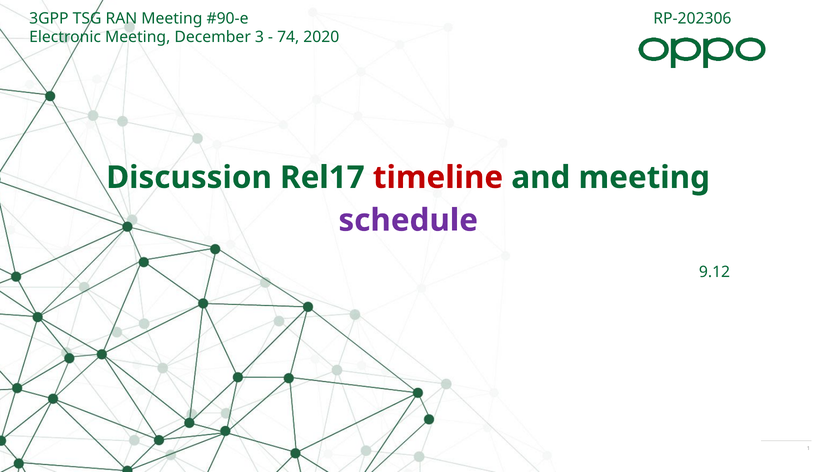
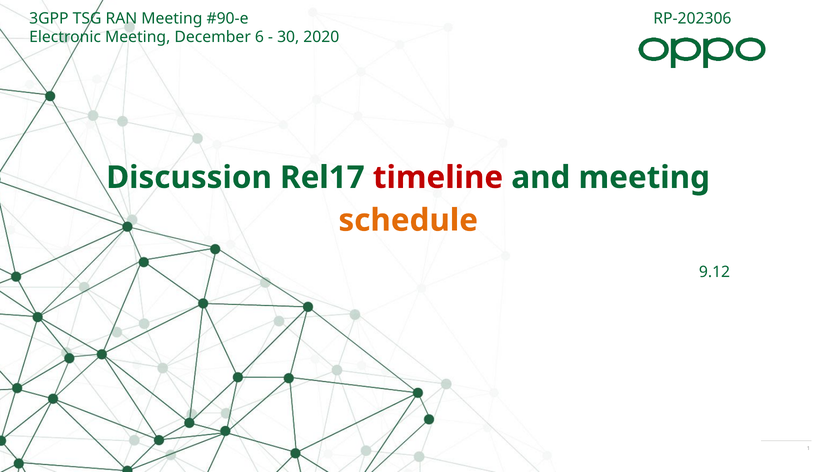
3: 3 -> 6
74: 74 -> 30
schedule colour: purple -> orange
